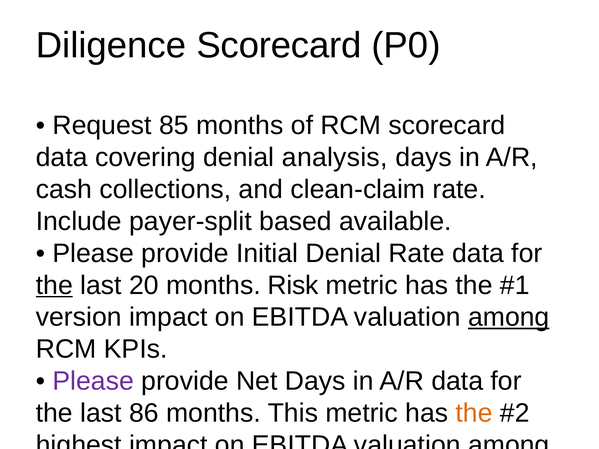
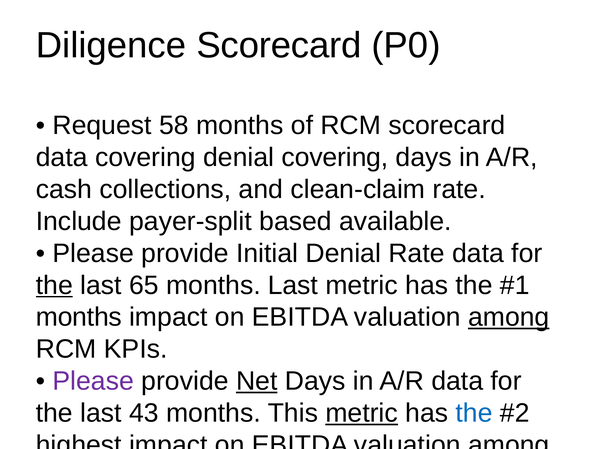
85: 85 -> 58
denial analysis: analysis -> covering
20: 20 -> 65
months Risk: Risk -> Last
version at (79, 317): version -> months
Net at (257, 381) underline: none -> present
86: 86 -> 43
metric at (362, 413) underline: none -> present
the at (474, 413) colour: orange -> blue
